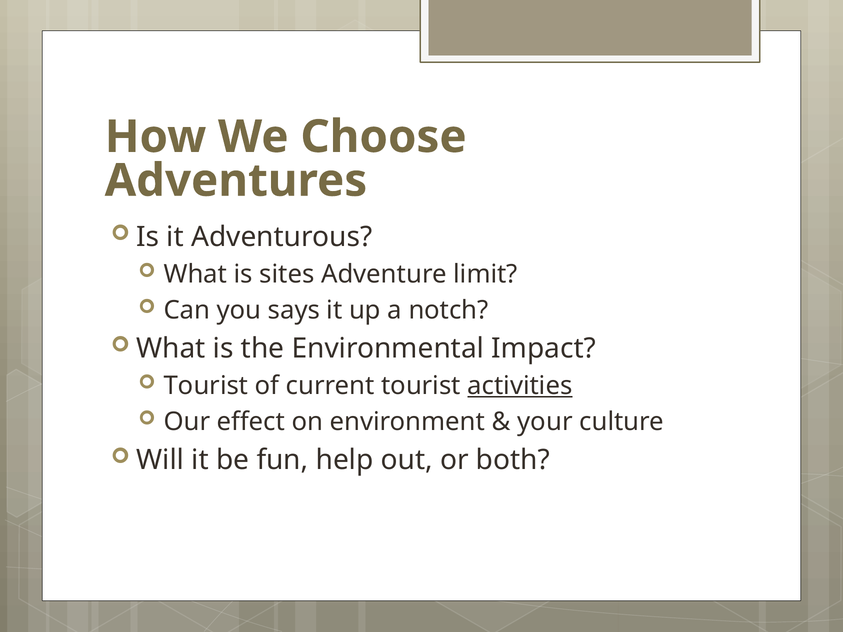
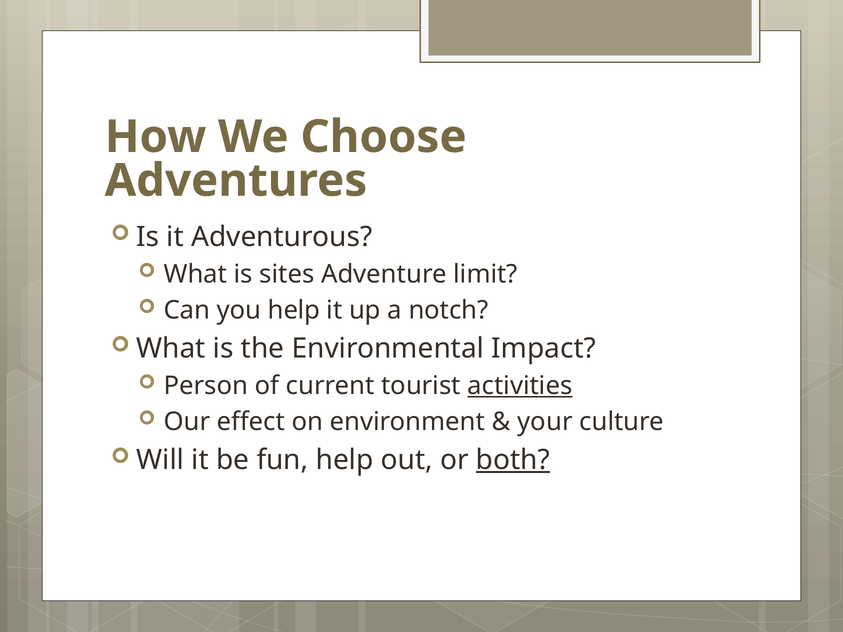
you says: says -> help
Tourist at (206, 386): Tourist -> Person
both underline: none -> present
